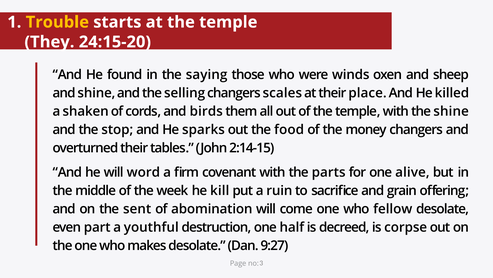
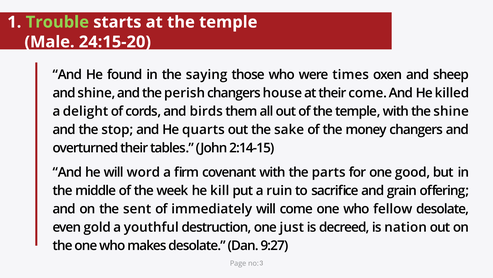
Trouble colour: yellow -> light green
They: They -> Male
winds: winds -> times
selling: selling -> perish
scales: scales -> house
their place: place -> come
shaken: shaken -> delight
sparks: sparks -> quarts
food: food -> sake
alive: alive -> good
abomination: abomination -> immediately
part: part -> gold
half: half -> just
corpse: corpse -> nation
